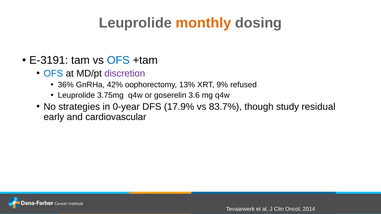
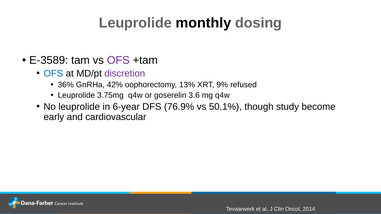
monthly colour: orange -> black
E-3191: E-3191 -> E-3589
OFS at (118, 60) colour: blue -> purple
No strategies: strategies -> leuprolide
0-year: 0-year -> 6-year
17.9%: 17.9% -> 76.9%
83.7%: 83.7% -> 50.1%
residual: residual -> become
